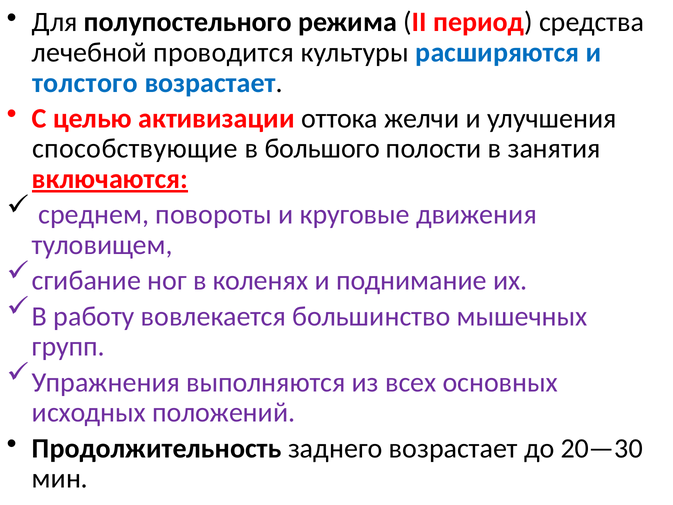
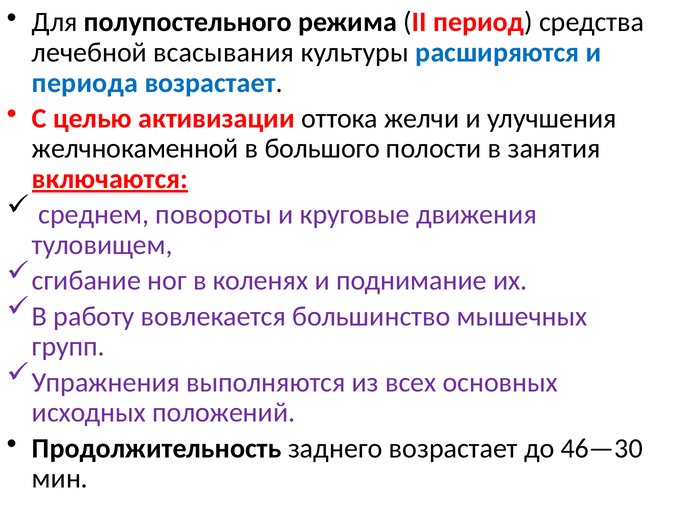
проводится: проводится -> всасывания
толстого: толстого -> периода
способствующие: способствующие -> желчнокаменной
20—30: 20—30 -> 46—30
